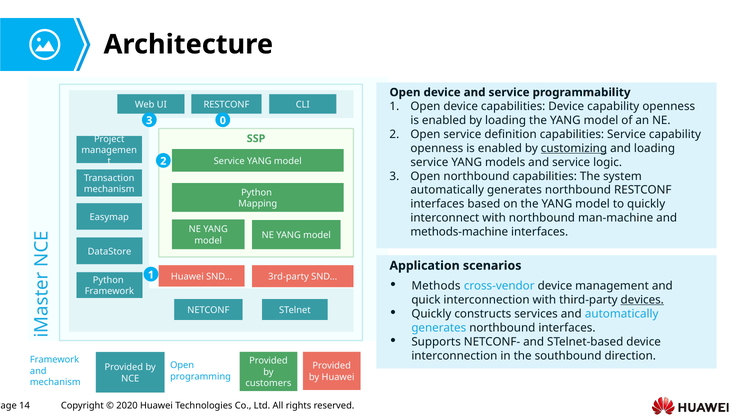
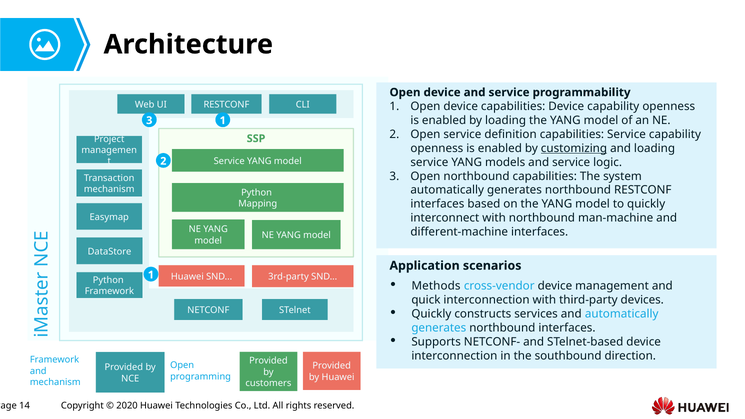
3 0: 0 -> 1
methods-machine: methods-machine -> different-machine
devices underline: present -> none
